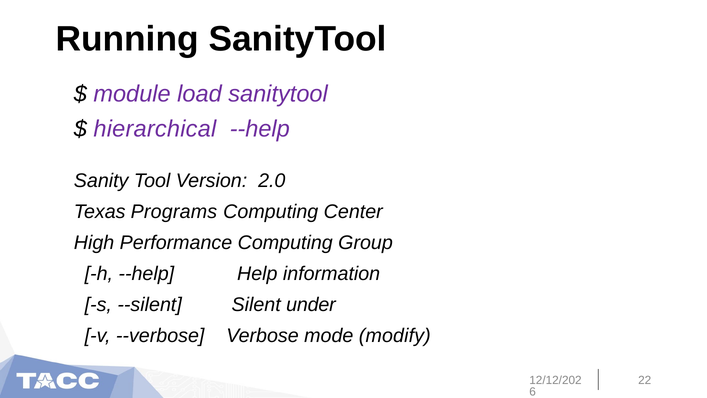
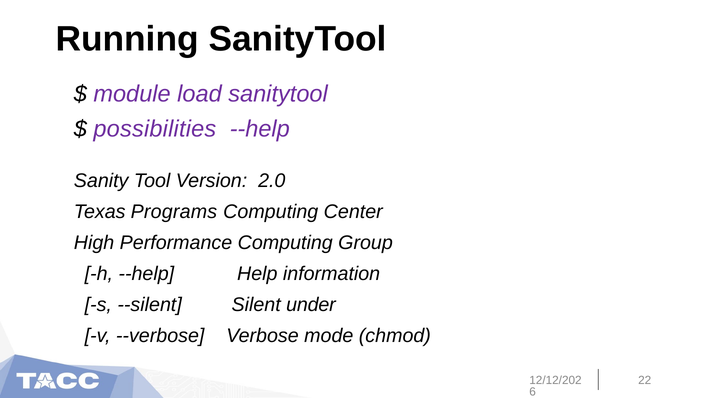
hierarchical: hierarchical -> possibilities
modify: modify -> chmod
